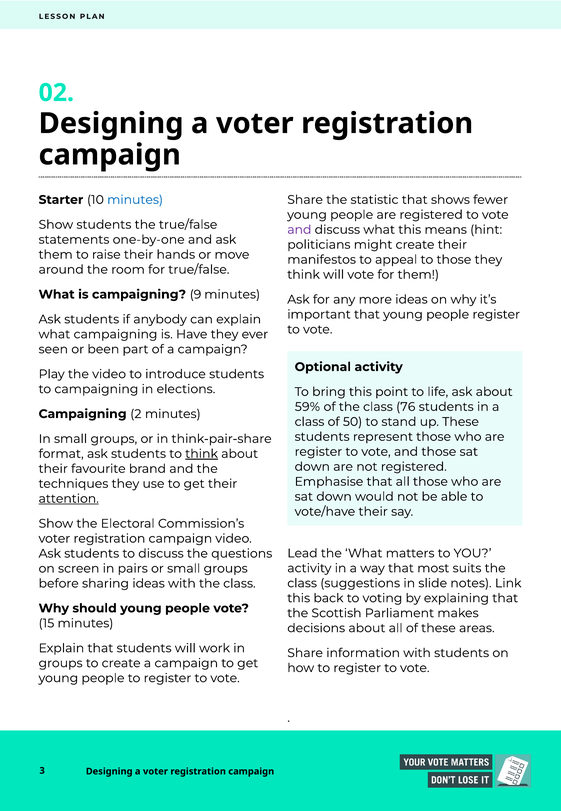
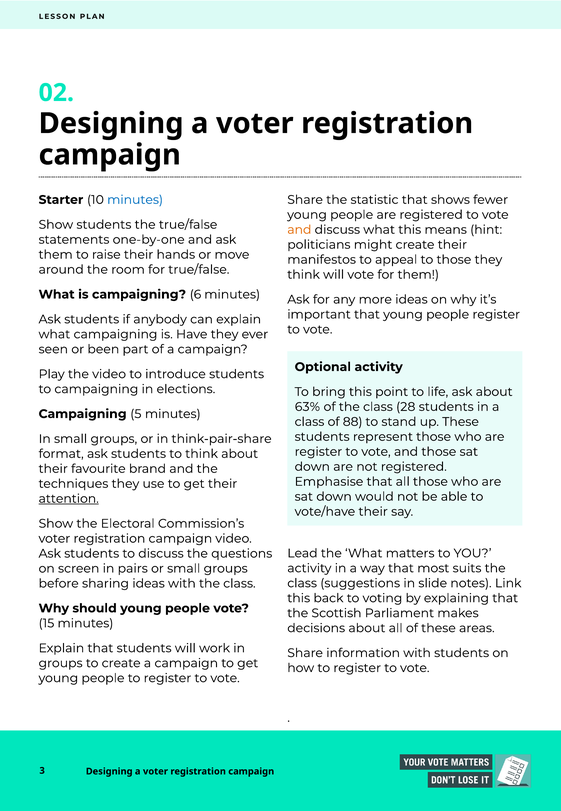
and at (299, 230) colour: purple -> orange
9: 9 -> 6
59%: 59% -> 63%
76: 76 -> 28
2: 2 -> 5
50: 50 -> 88
think at (202, 453) underline: present -> none
